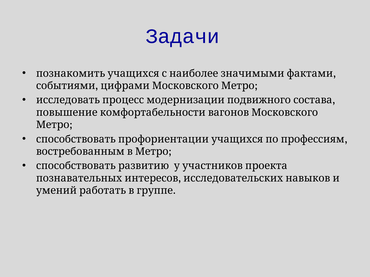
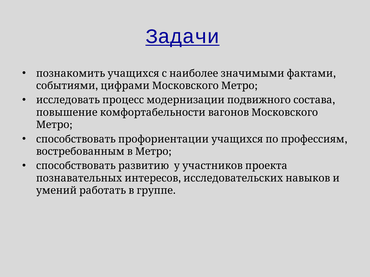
Задачи underline: none -> present
